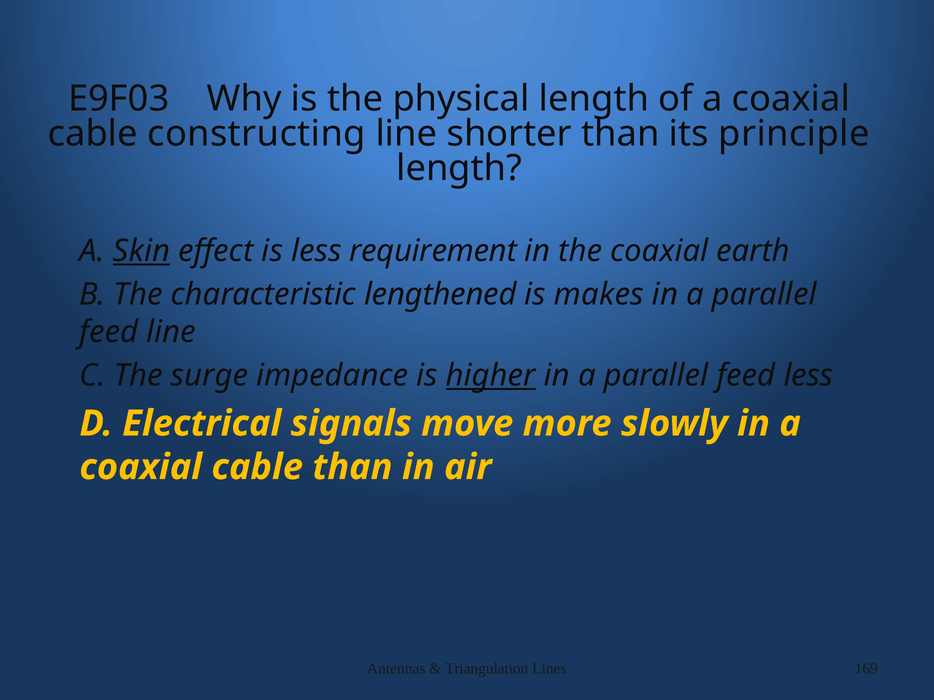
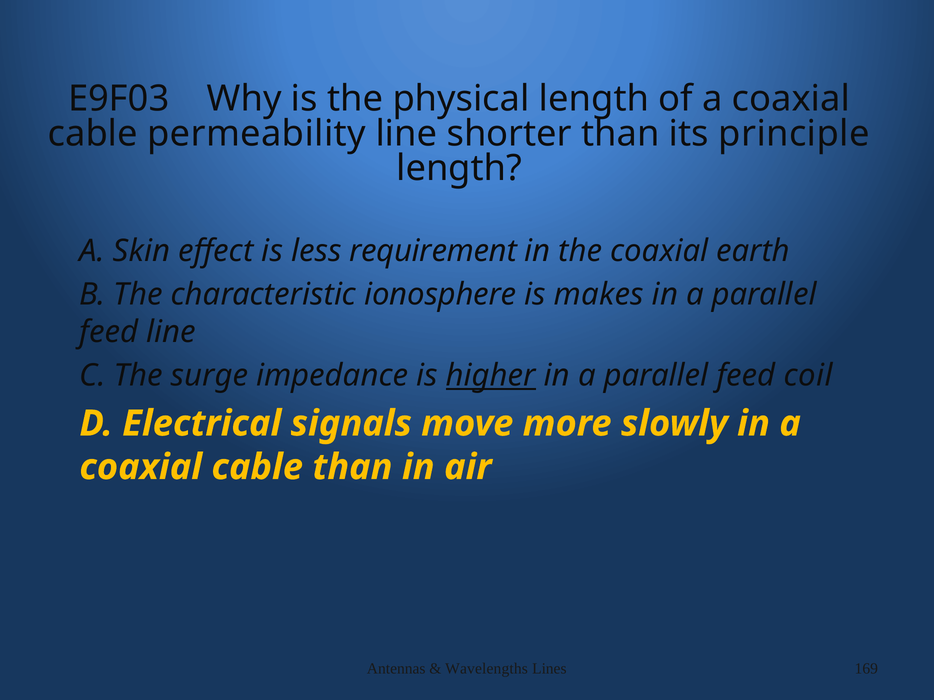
constructing: constructing -> permeability
Skin underline: present -> none
lengthened: lengthened -> ionosphere
feed less: less -> coil
Triangulation: Triangulation -> Wavelengths
